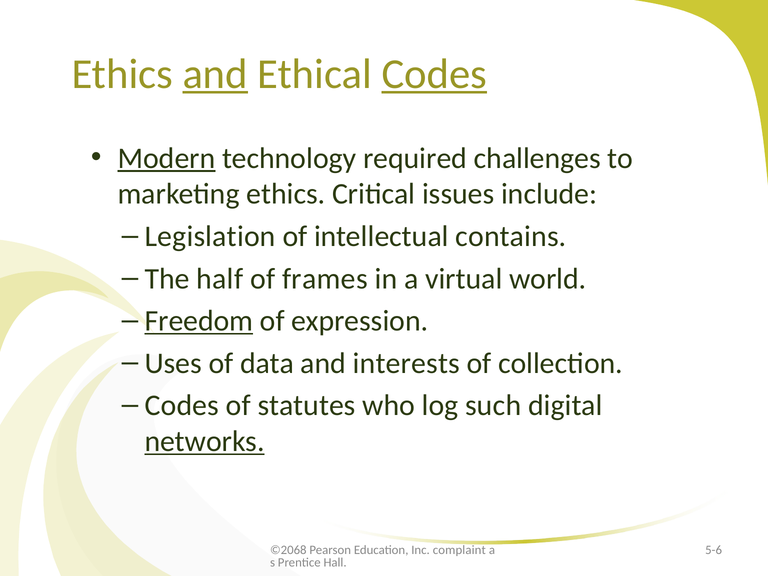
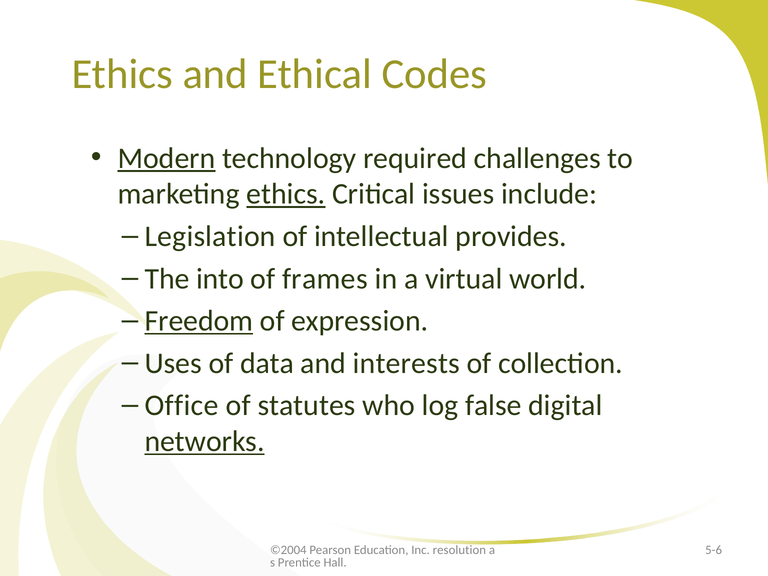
and at (215, 74) underline: present -> none
Codes at (434, 74) underline: present -> none
ethics at (286, 194) underline: none -> present
contains: contains -> provides
half: half -> into
Codes at (182, 405): Codes -> Office
such: such -> false
©2068: ©2068 -> ©2004
complaint: complaint -> resolution
